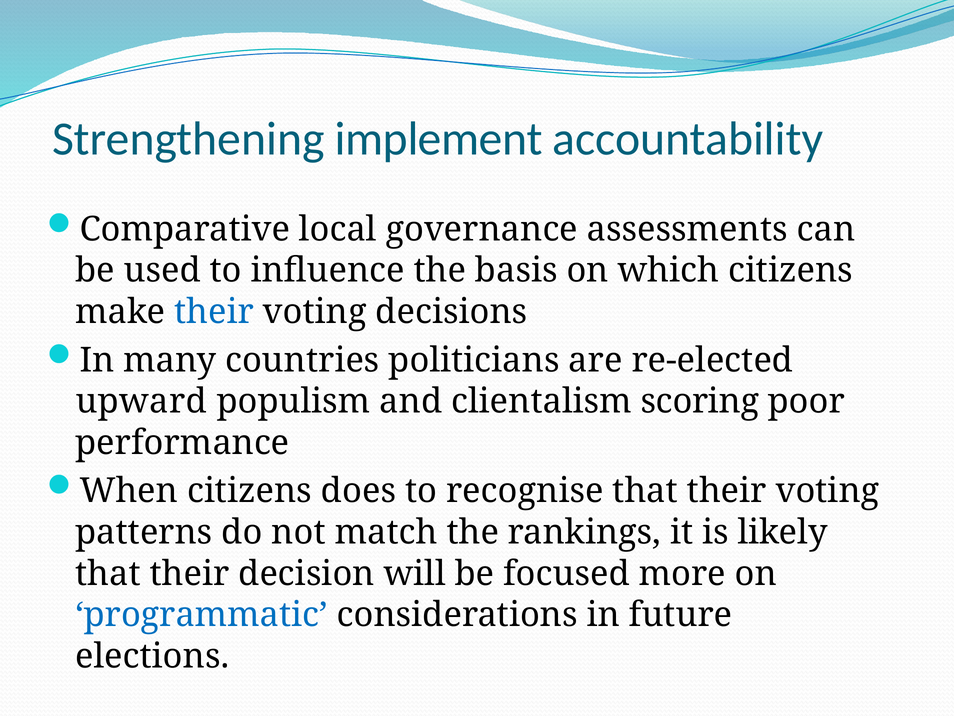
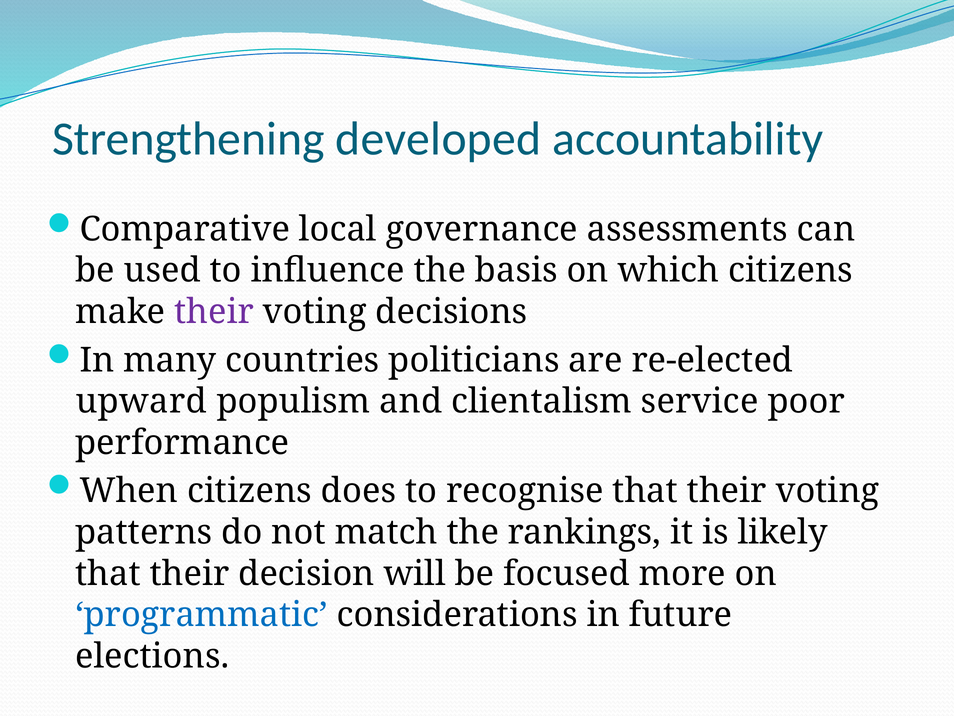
implement: implement -> developed
their at (214, 312) colour: blue -> purple
scoring: scoring -> service
